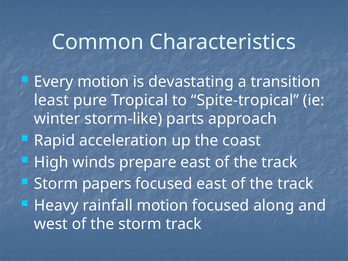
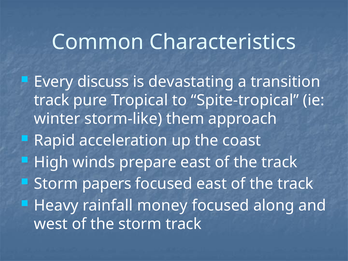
Every motion: motion -> discuss
least at (51, 100): least -> track
parts: parts -> them
rainfall motion: motion -> money
